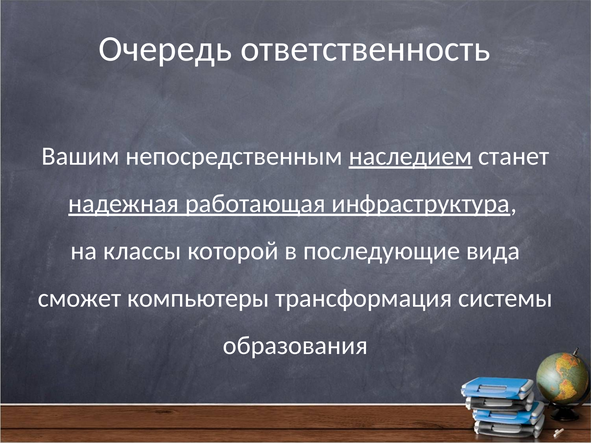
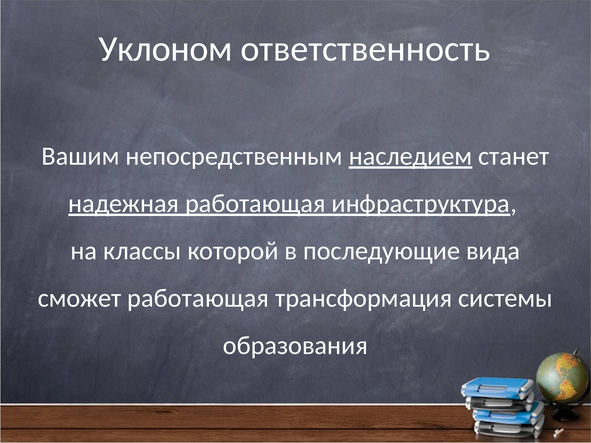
Очередь: Очередь -> Уклоном
сможет компьютеры: компьютеры -> работающая
